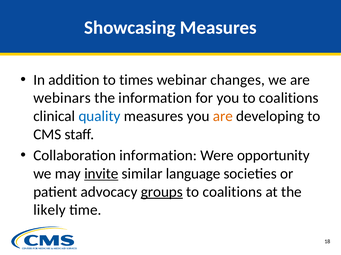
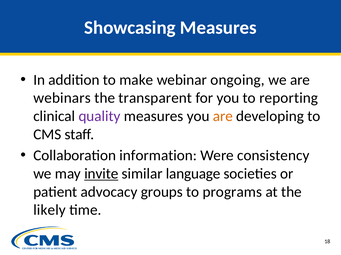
times: times -> make
changes: changes -> ongoing
the information: information -> transparent
you to coalitions: coalitions -> reporting
quality colour: blue -> purple
opportunity: opportunity -> consistency
groups underline: present -> none
coalitions at (232, 192): coalitions -> programs
